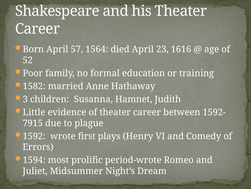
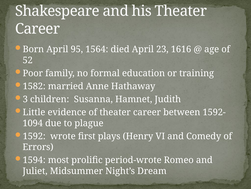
57: 57 -> 95
7915: 7915 -> 1094
